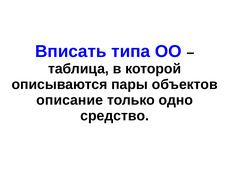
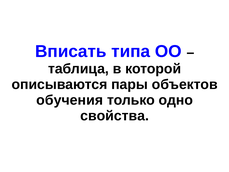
описание: описание -> обучения
средство: средство -> свойства
